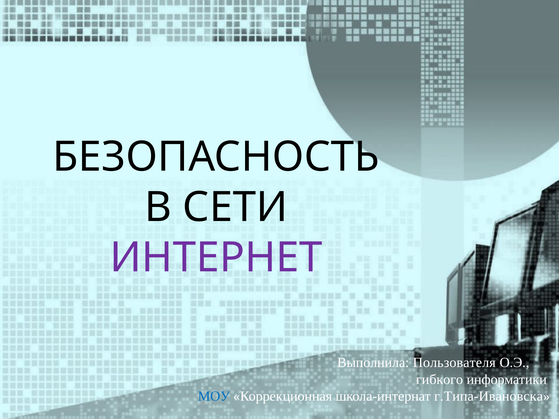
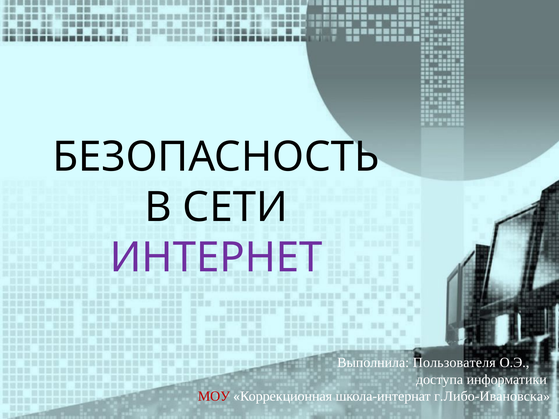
гибкого: гибкого -> доступа
МОУ colour: blue -> red
г.Типа-Ивановска: г.Типа-Ивановска -> г.Либо-Ивановска
